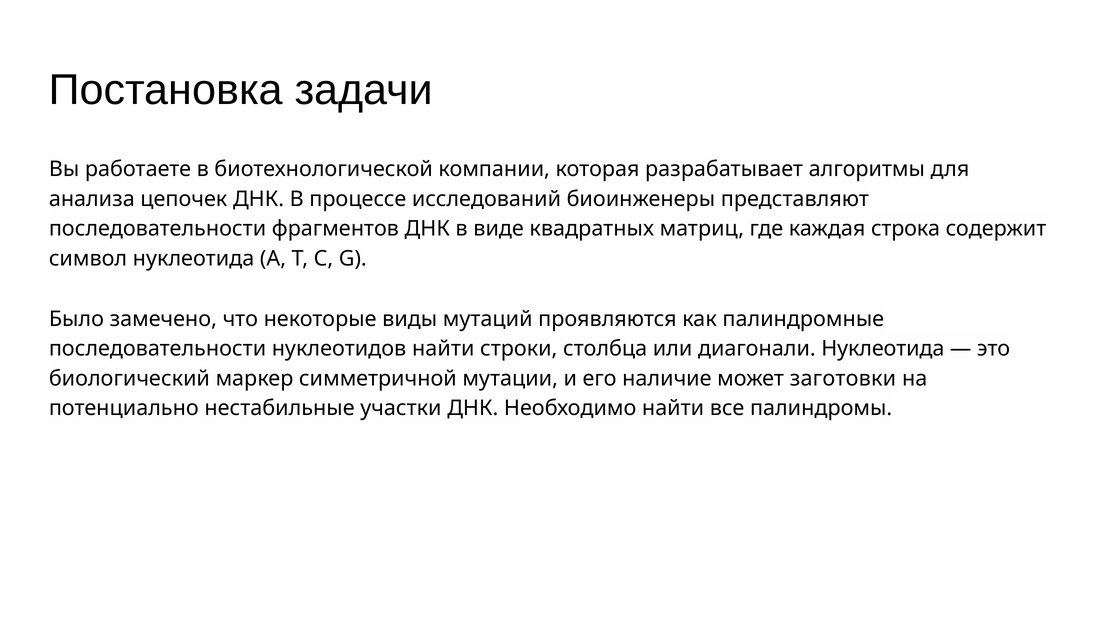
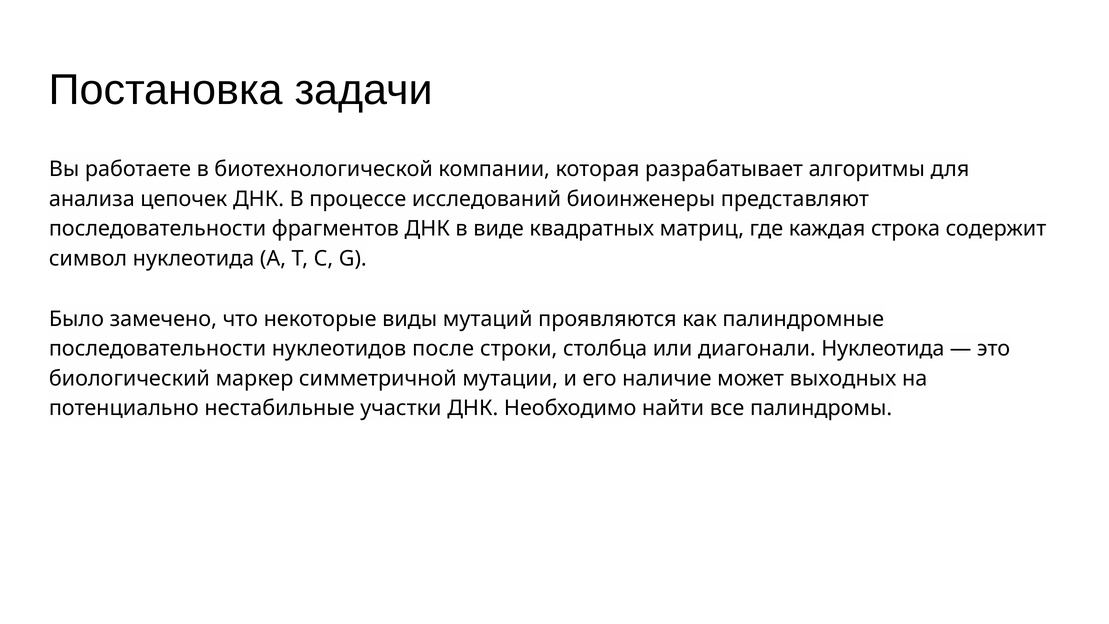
нуклеотидов найти: найти -> после
заготовки: заготовки -> выходных
